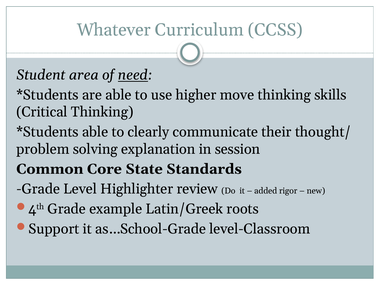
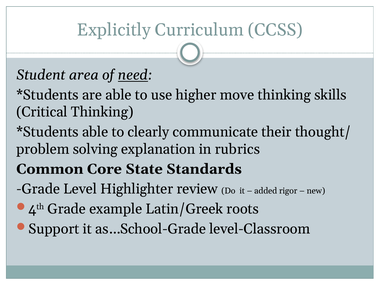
Whatever: Whatever -> Explicitly
session: session -> rubrics
